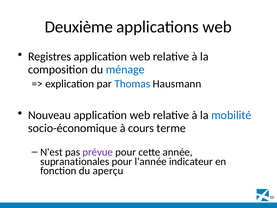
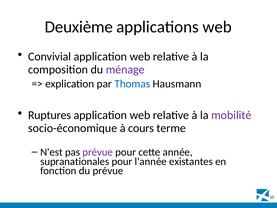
Registres: Registres -> Convivial
ménage colour: blue -> purple
Nouveau: Nouveau -> Ruptures
mobilité colour: blue -> purple
indicateur: indicateur -> existantes
du aperçu: aperçu -> prévue
